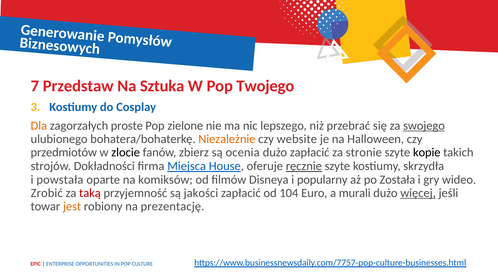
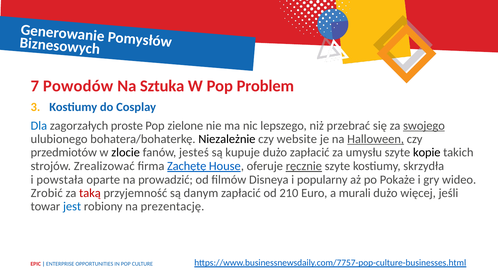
Przedstaw: Przedstaw -> Powodów
Twojego: Twojego -> Problem
Dla colour: orange -> blue
Niezależnie colour: orange -> black
Halloween underline: none -> present
zbierz: zbierz -> jesteś
ocenia: ocenia -> kupuje
stronie: stronie -> umysłu
Dokładności: Dokładności -> Zrealizować
Miejsca: Miejsca -> Zachętę
komiksów: komiksów -> prowadzić
Została: Została -> Pokaże
jakości: jakości -> danym
104: 104 -> 210
więcej underline: present -> none
jest colour: orange -> blue
